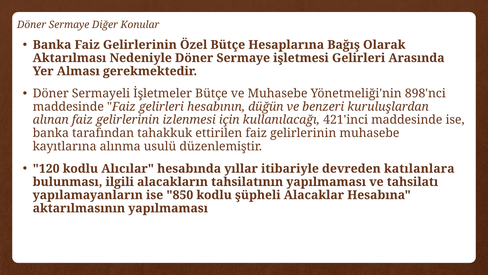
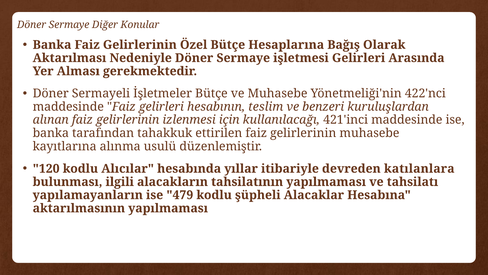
898'nci: 898'nci -> 422'nci
düğün: düğün -> teslim
850: 850 -> 479
